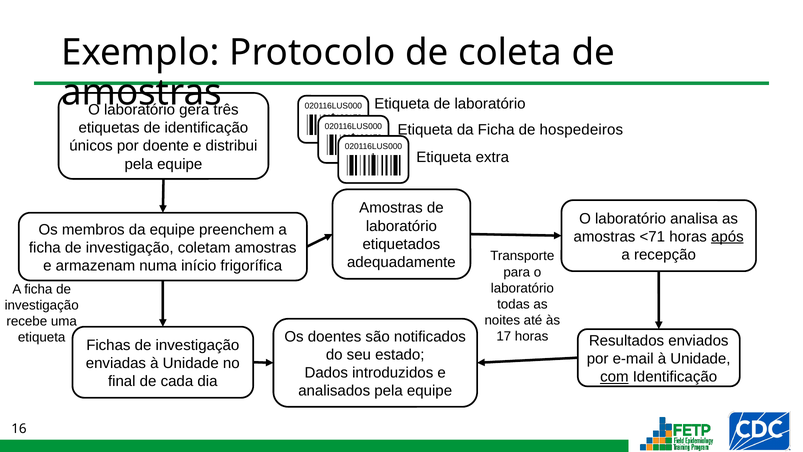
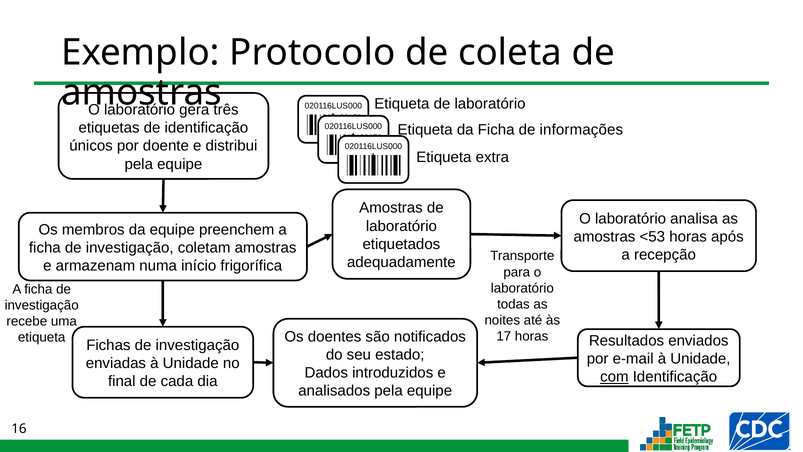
hospedeiros: hospedeiros -> informações
<71: <71 -> <53
após underline: present -> none
